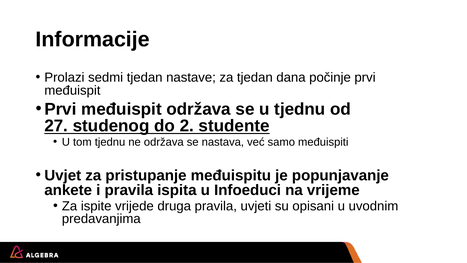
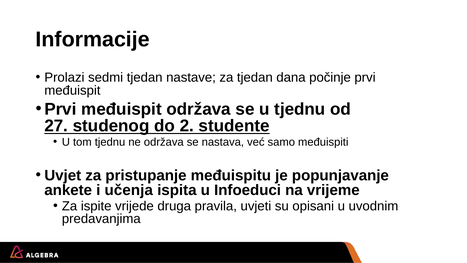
i pravila: pravila -> učenja
